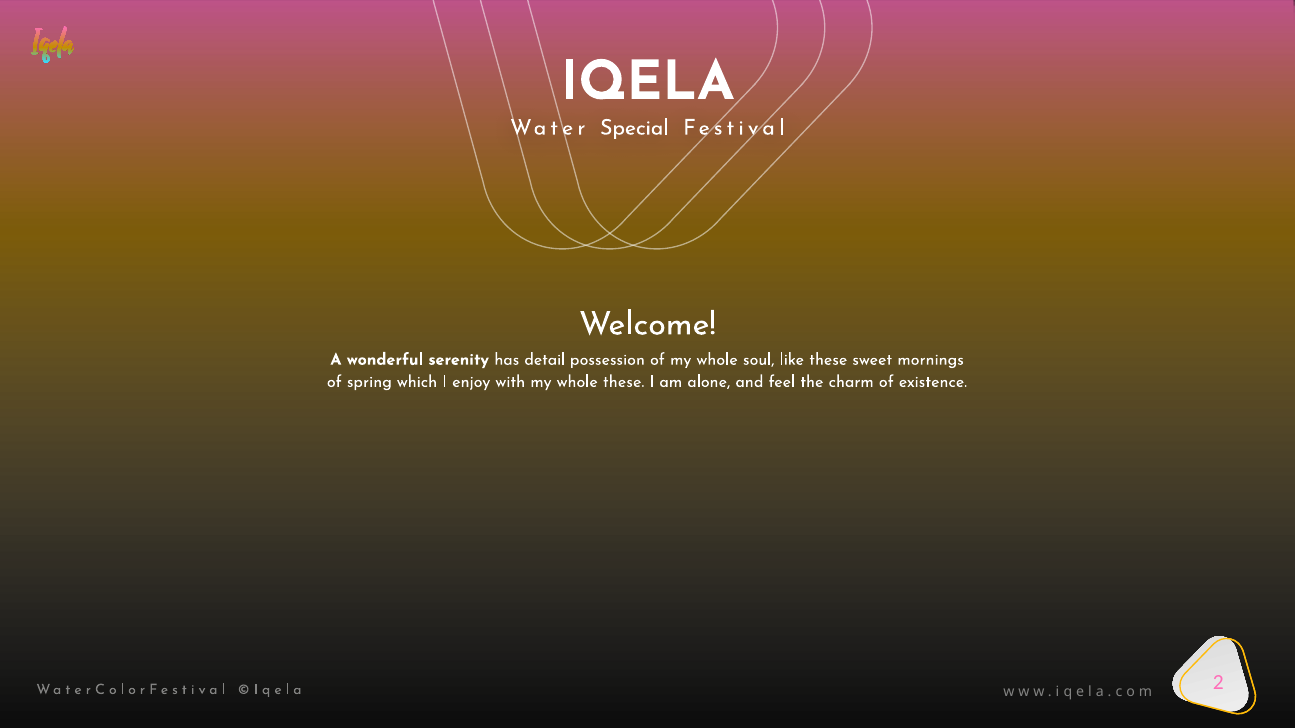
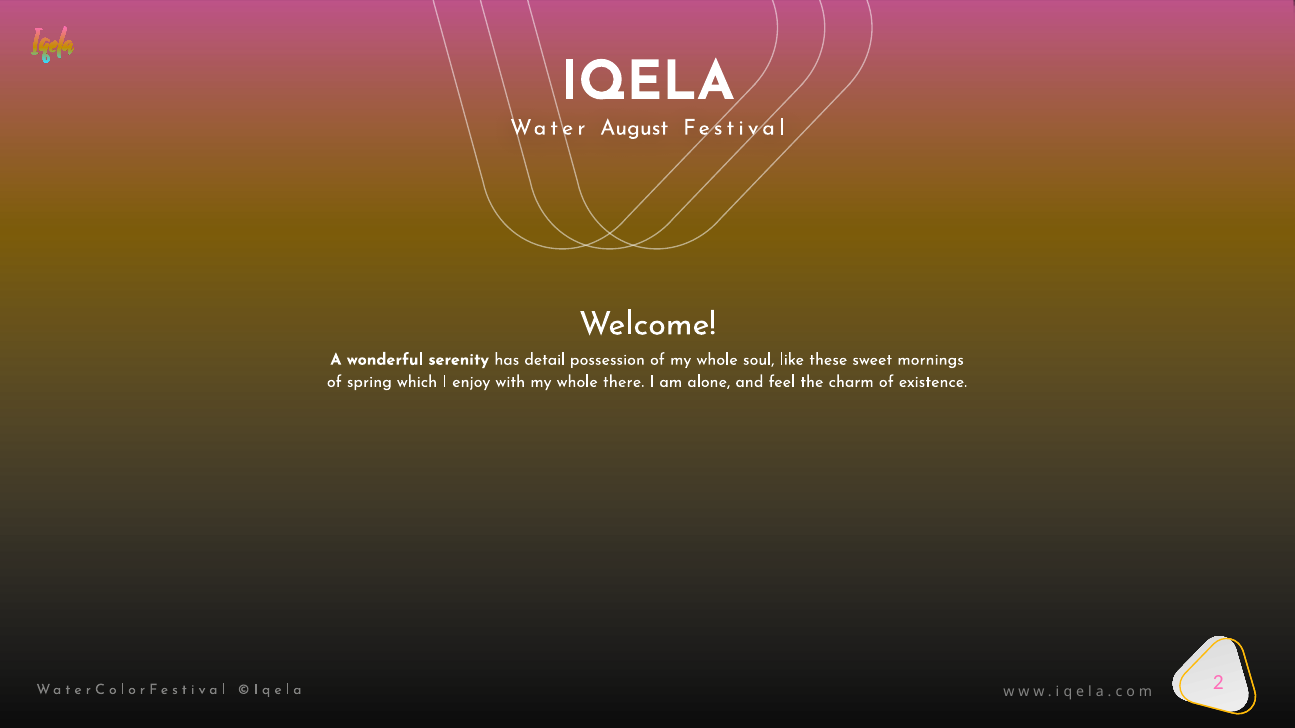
Special: Special -> August
whole these: these -> there
